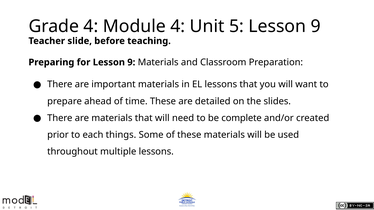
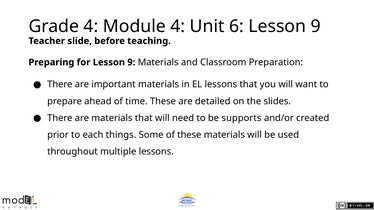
5: 5 -> 6
complete: complete -> supports
